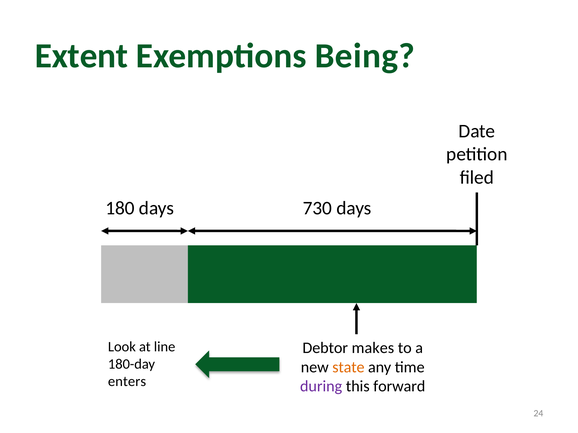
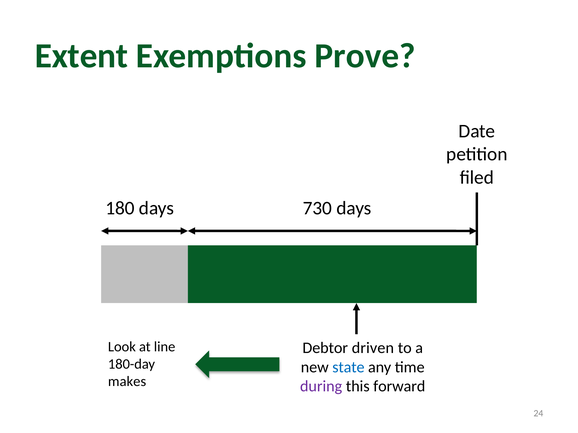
Being: Being -> Prove
makes: makes -> driven
state colour: orange -> blue
enters: enters -> makes
